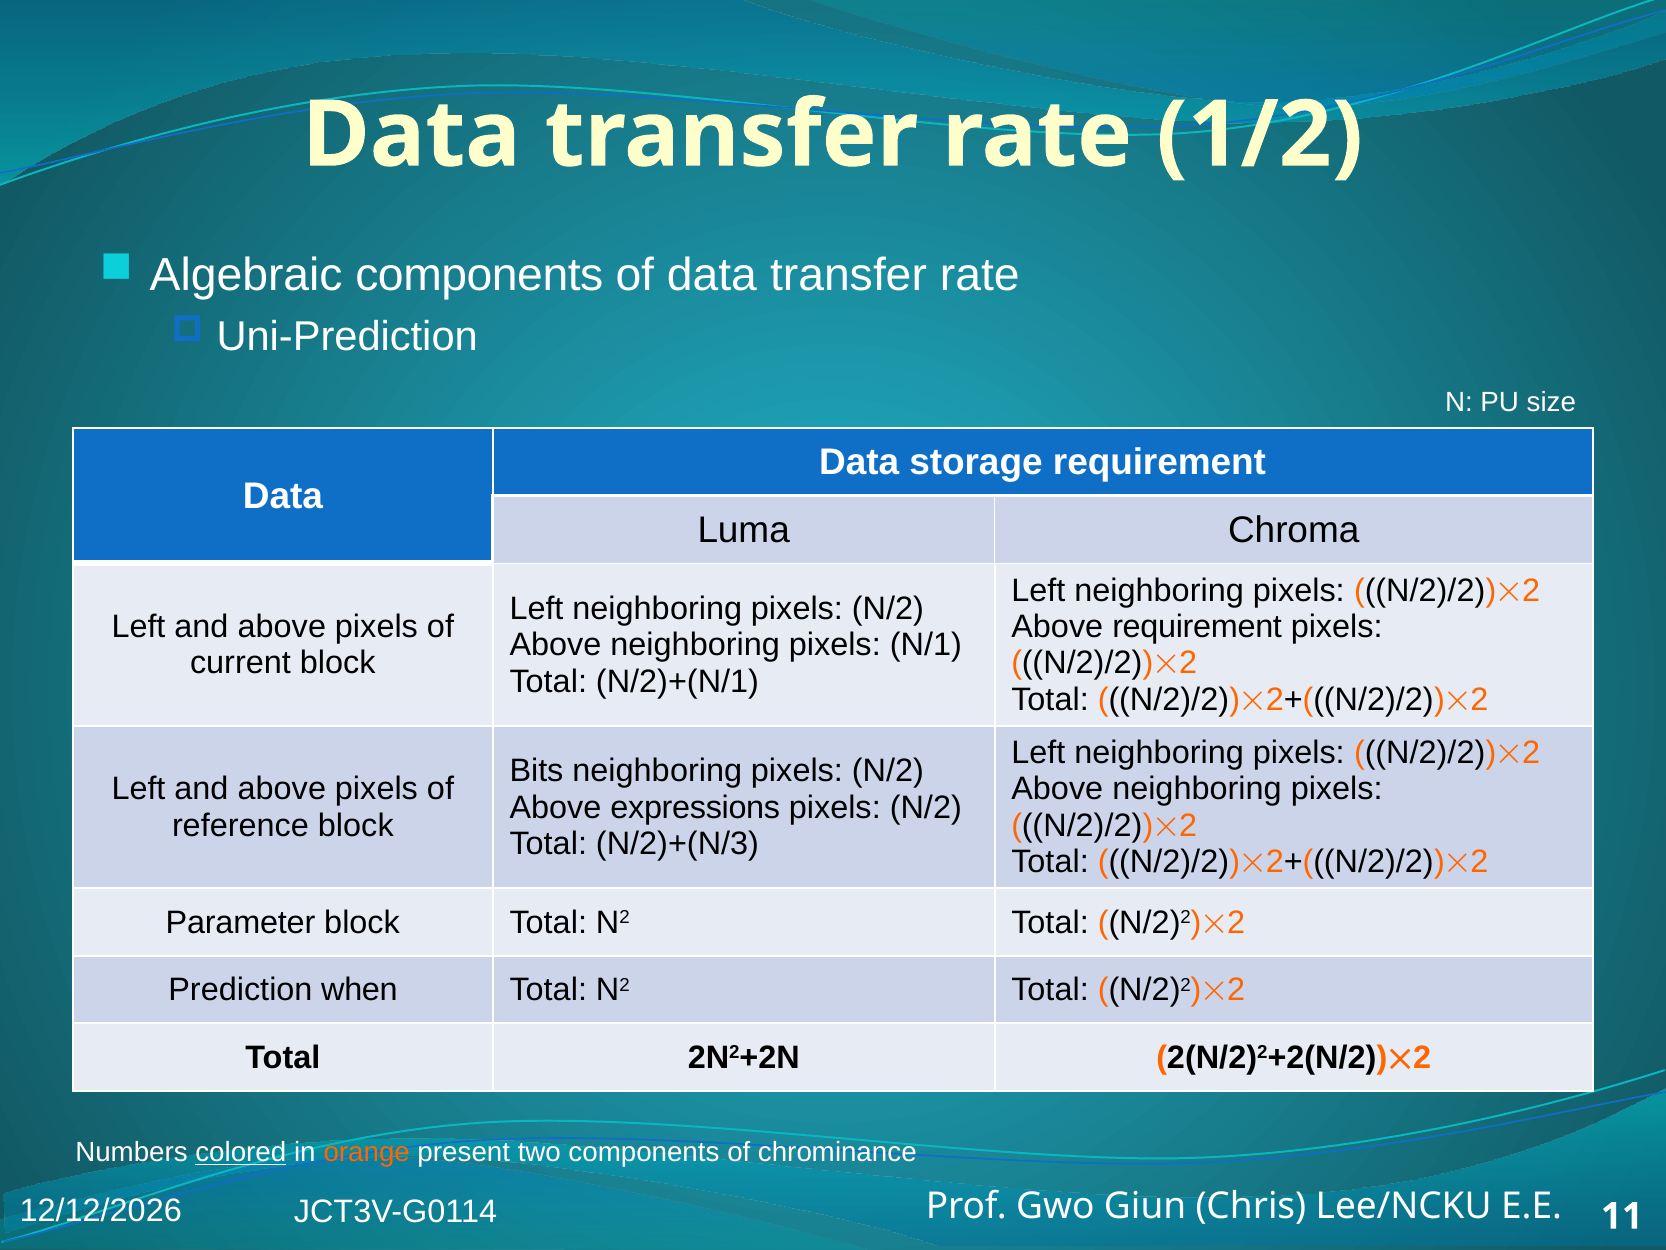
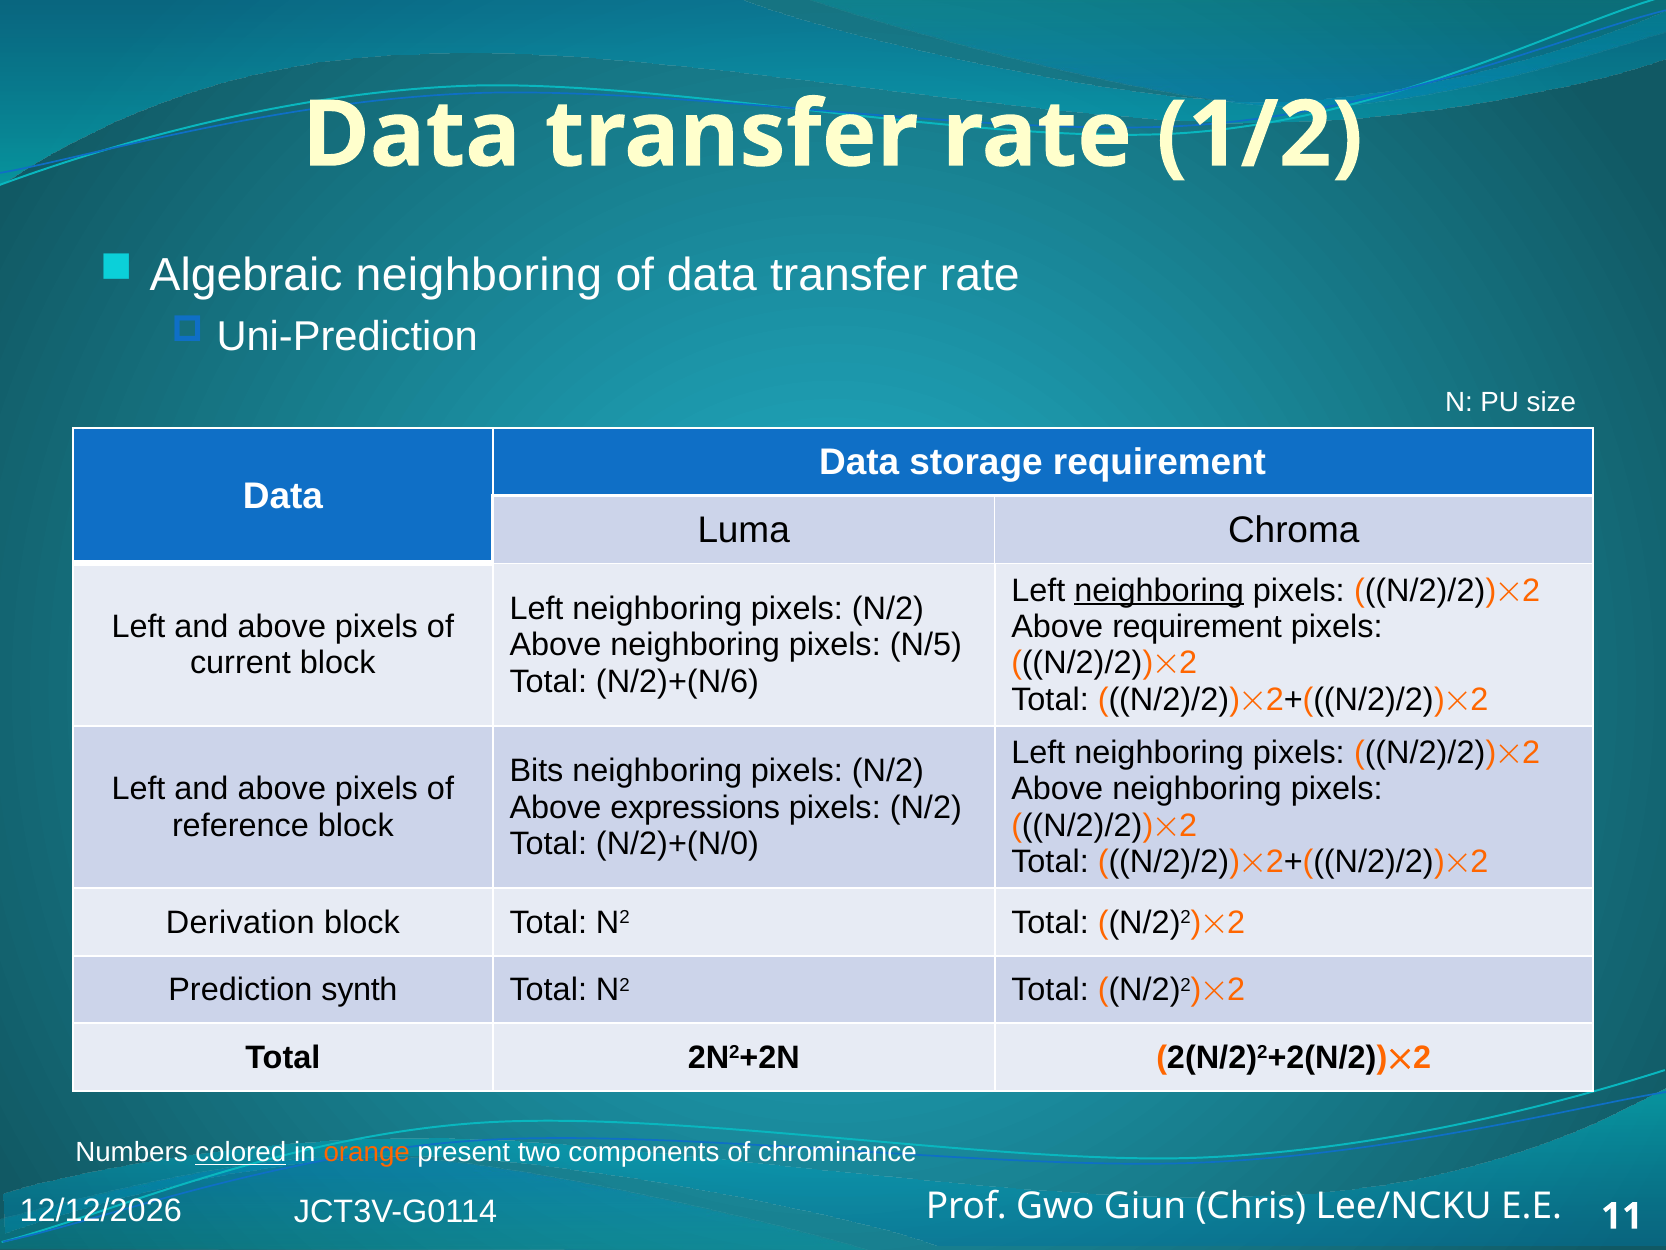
Algebraic components: components -> neighboring
neighboring at (1159, 590) underline: none -> present
N/1: N/1 -> N/5
N/2)+(N/1: N/2)+(N/1 -> N/2)+(N/6
N/2)+(N/3: N/2)+(N/3 -> N/2)+(N/0
Parameter: Parameter -> Derivation
when: when -> synth
